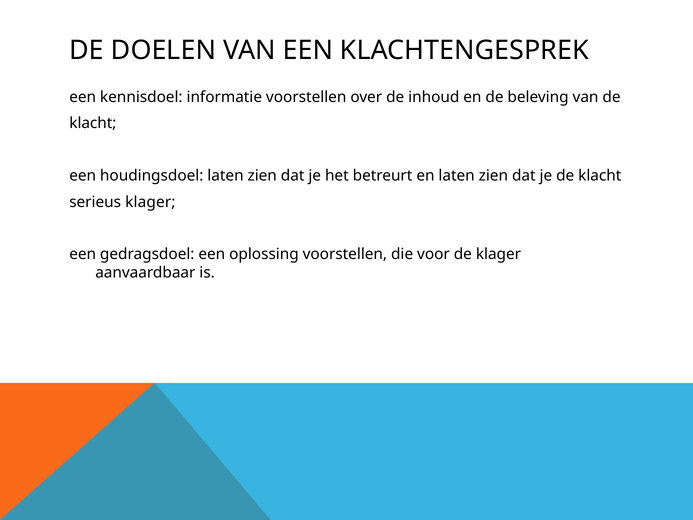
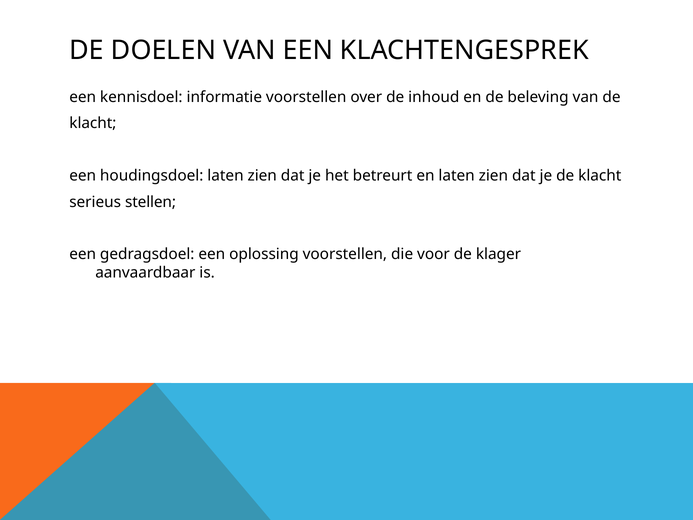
serieus klager: klager -> stellen
